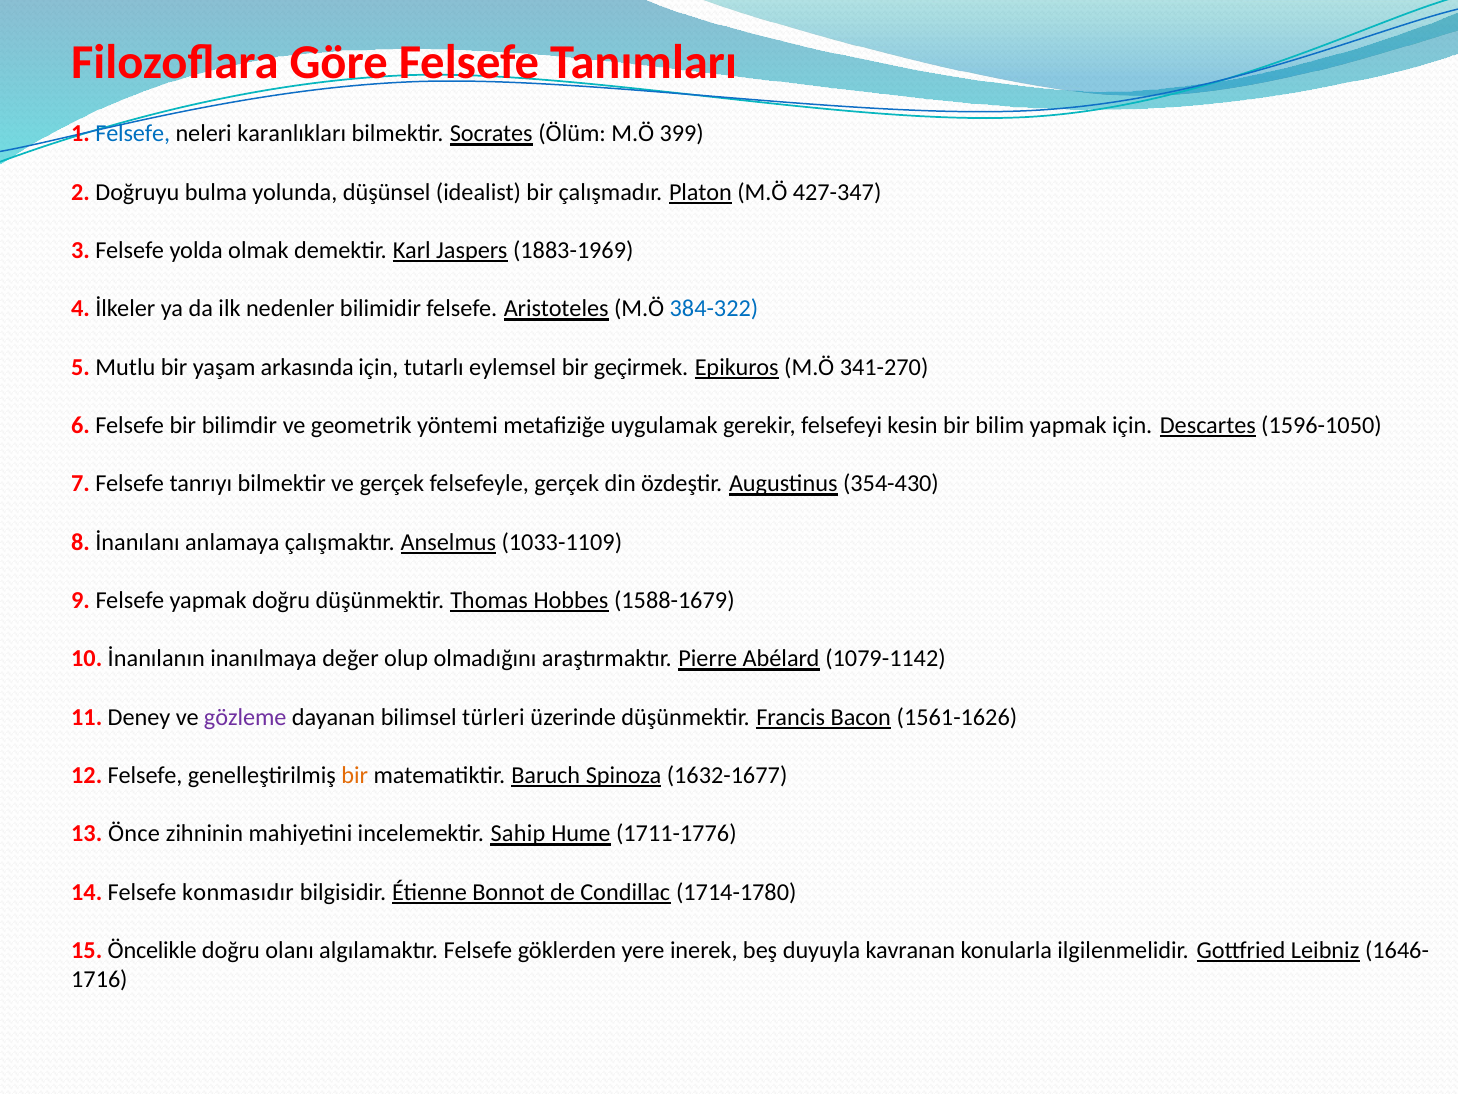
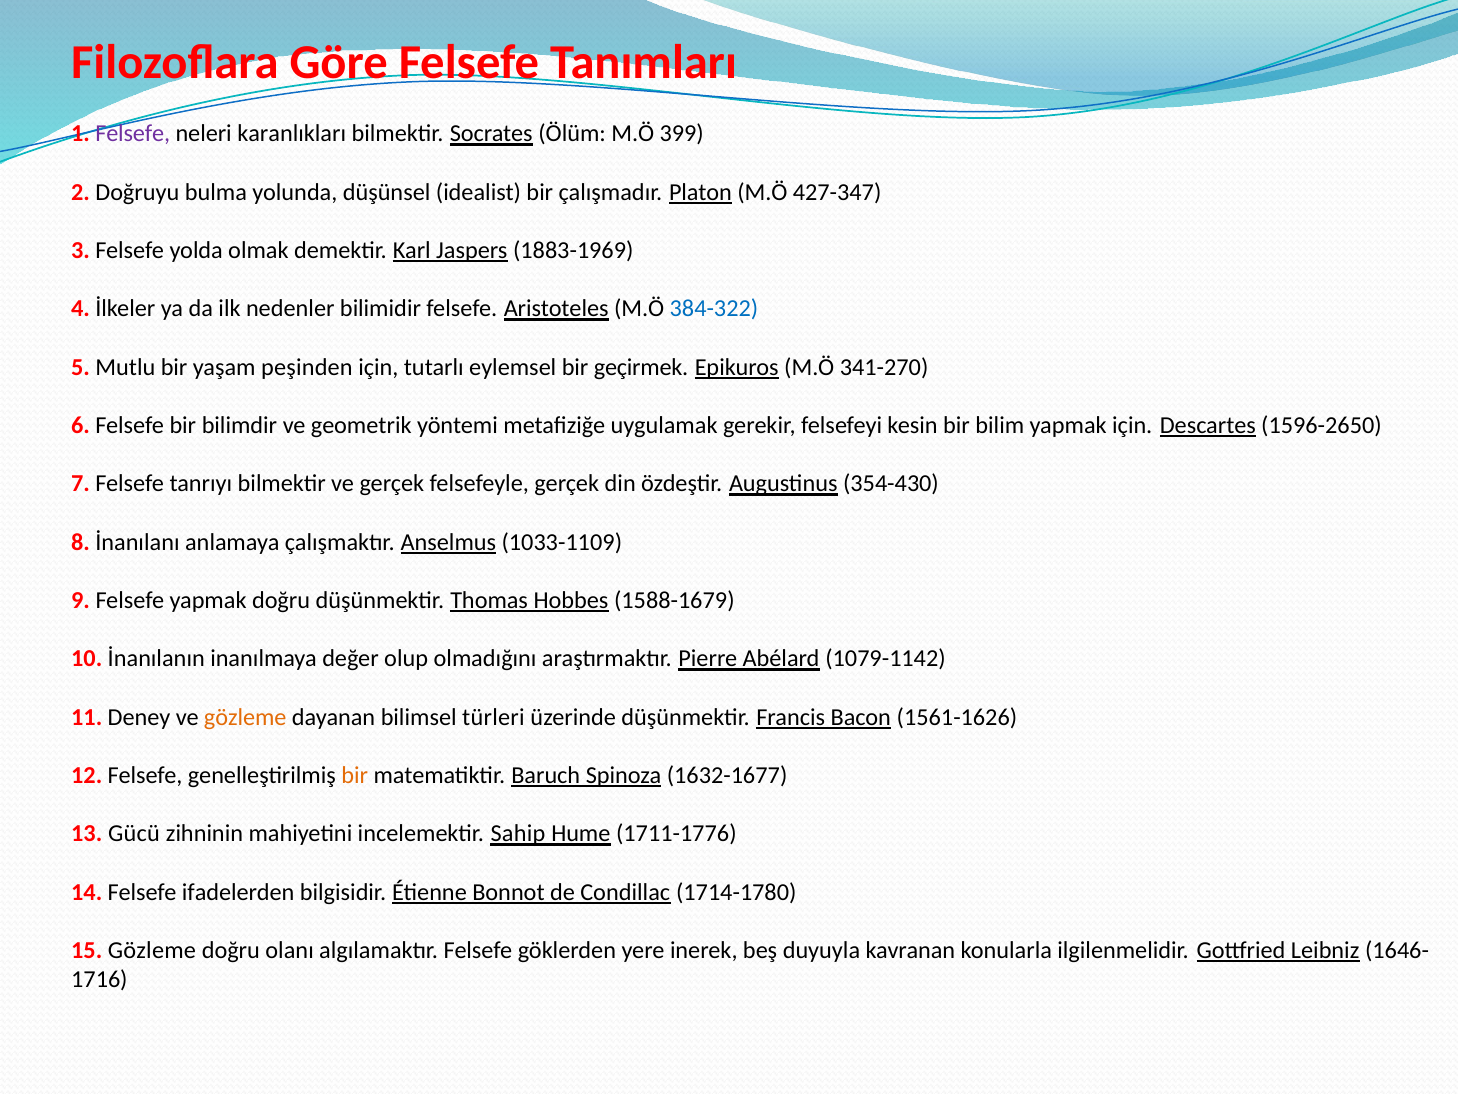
Felsefe at (133, 134) colour: blue -> purple
arkasında: arkasında -> peşinden
1596-1050: 1596-1050 -> 1596-2650
gözleme at (245, 717) colour: purple -> orange
Önce: Önce -> Gücü
konmasıdır: konmasıdır -> ifadelerden
15 Öncelikle: Öncelikle -> Gözleme
